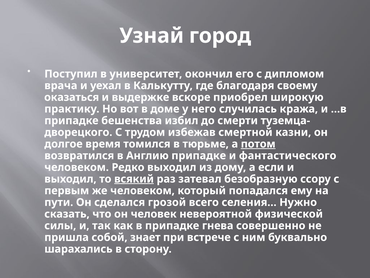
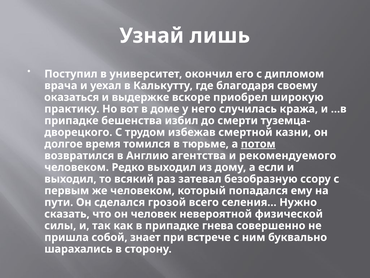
город: город -> лишь
Англию припадке: припадке -> агентства
фантастического: фантастического -> рекомендуемого
всякий underline: present -> none
